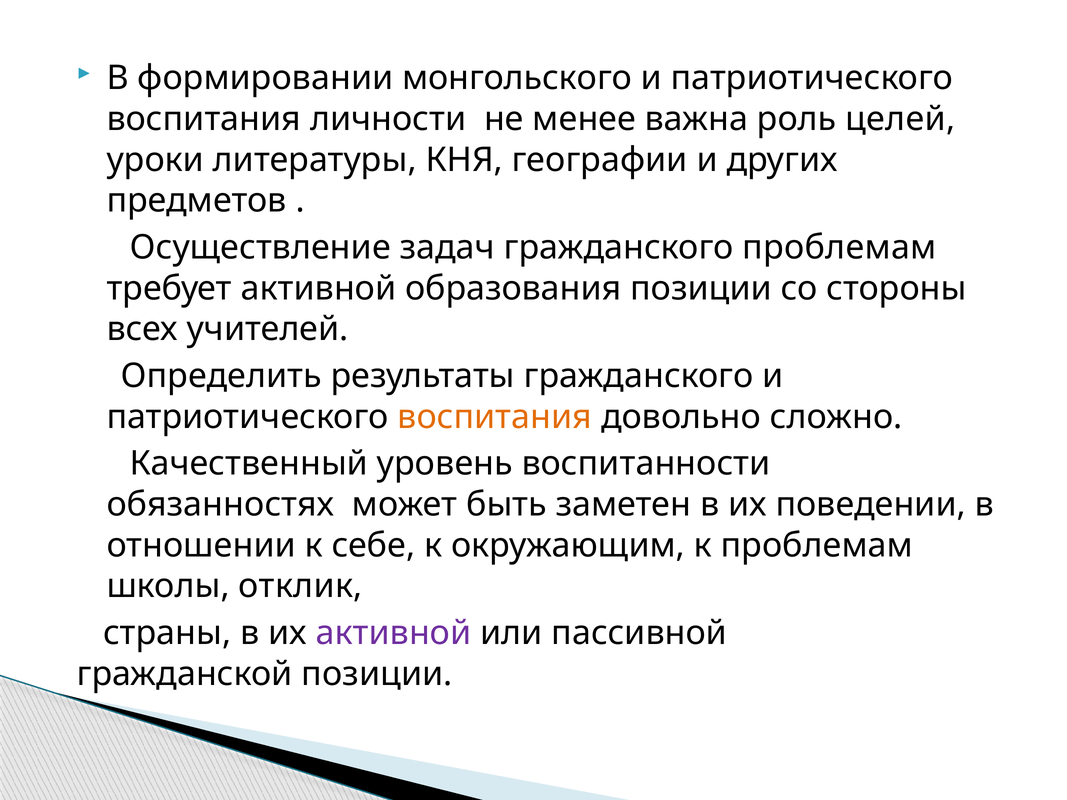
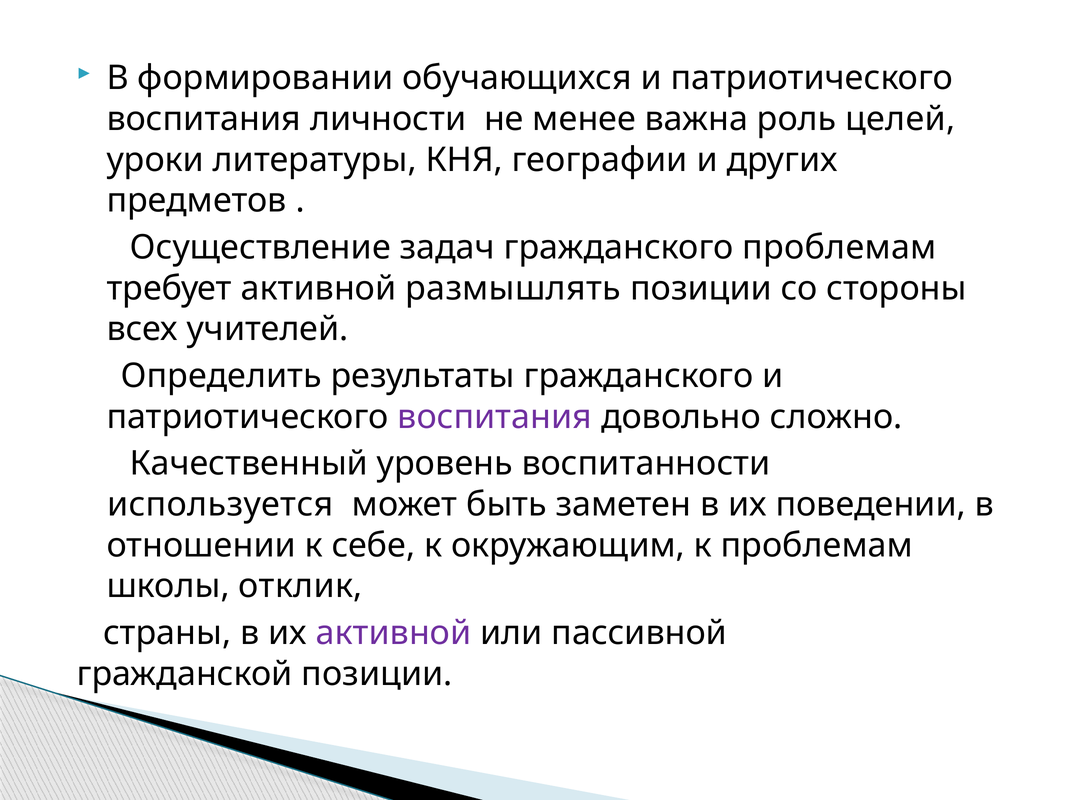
монгольского: монгольского -> обучающихся
образования: образования -> размышлять
воспитания at (495, 417) colour: orange -> purple
обязанностях: обязанностях -> используется
